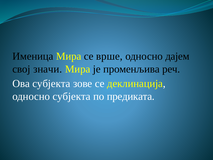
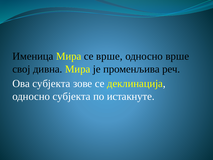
односно дајем: дајем -> врше
значи: значи -> дивна
предиката: предиката -> истакнуте
